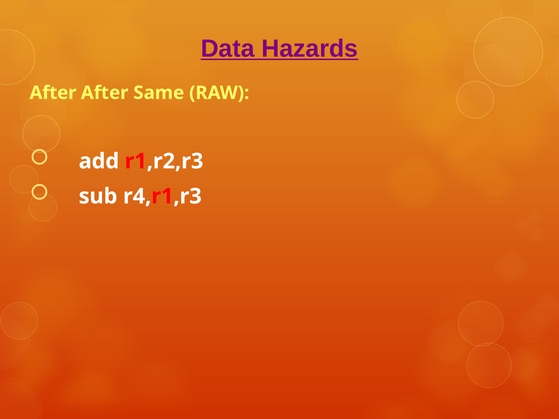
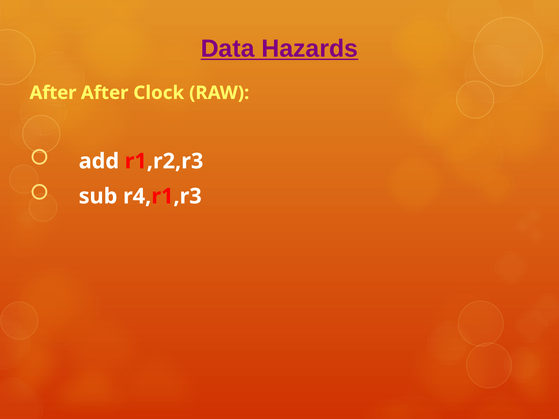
Same: Same -> Clock
